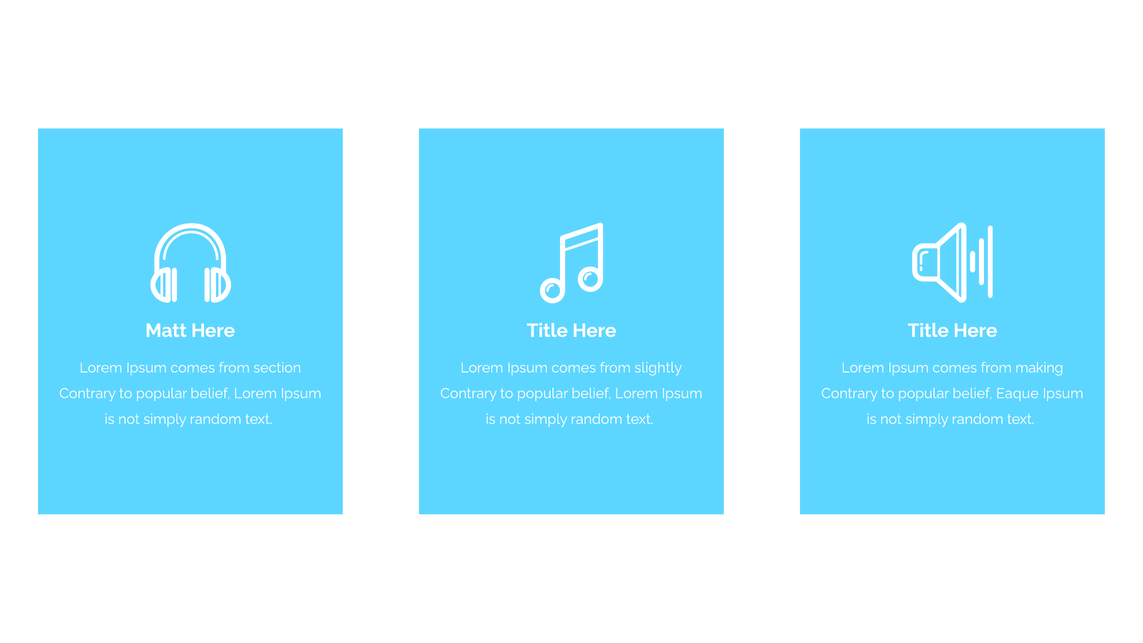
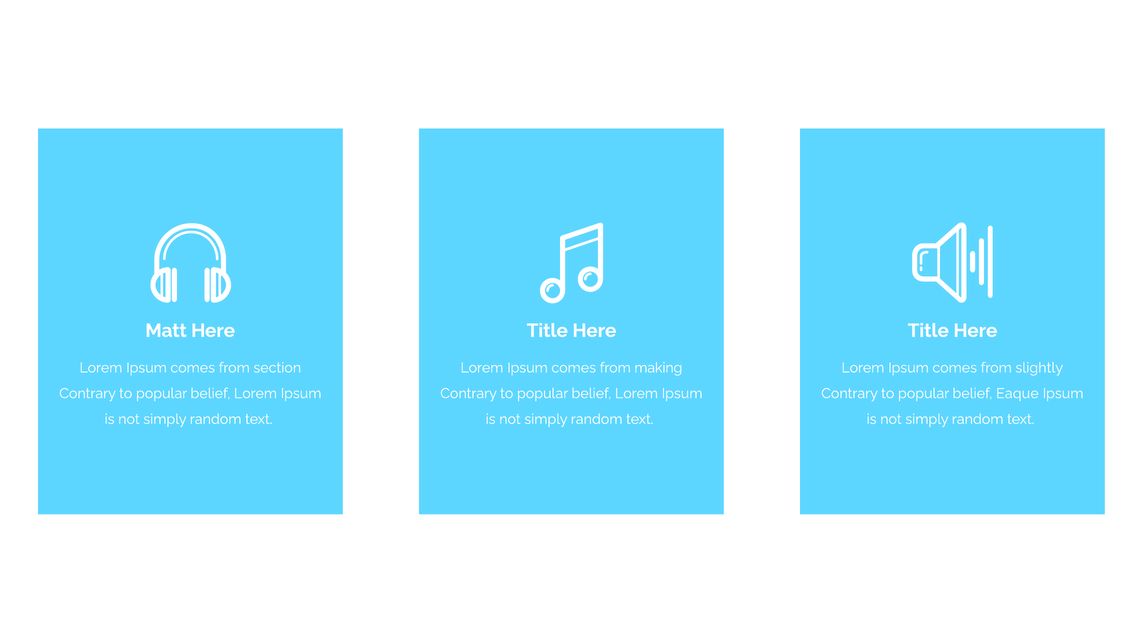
slightly: slightly -> making
making: making -> slightly
